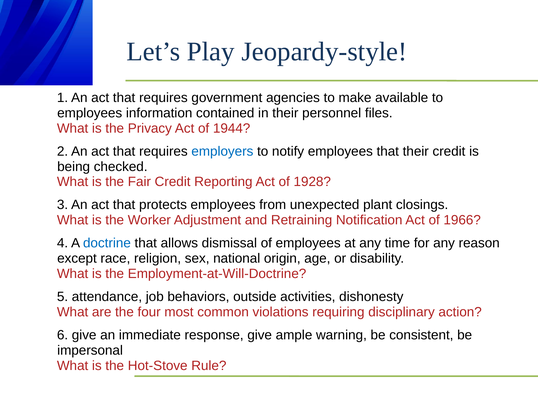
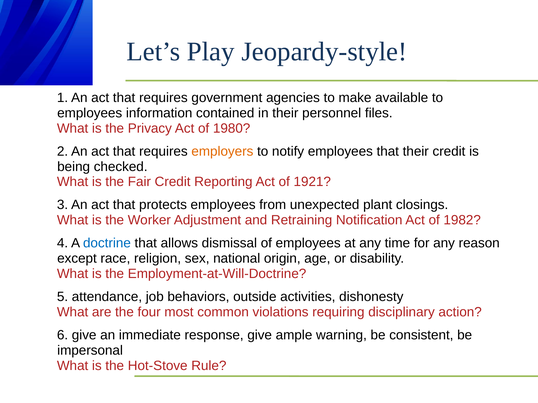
1944: 1944 -> 1980
employers colour: blue -> orange
1928: 1928 -> 1921
1966: 1966 -> 1982
